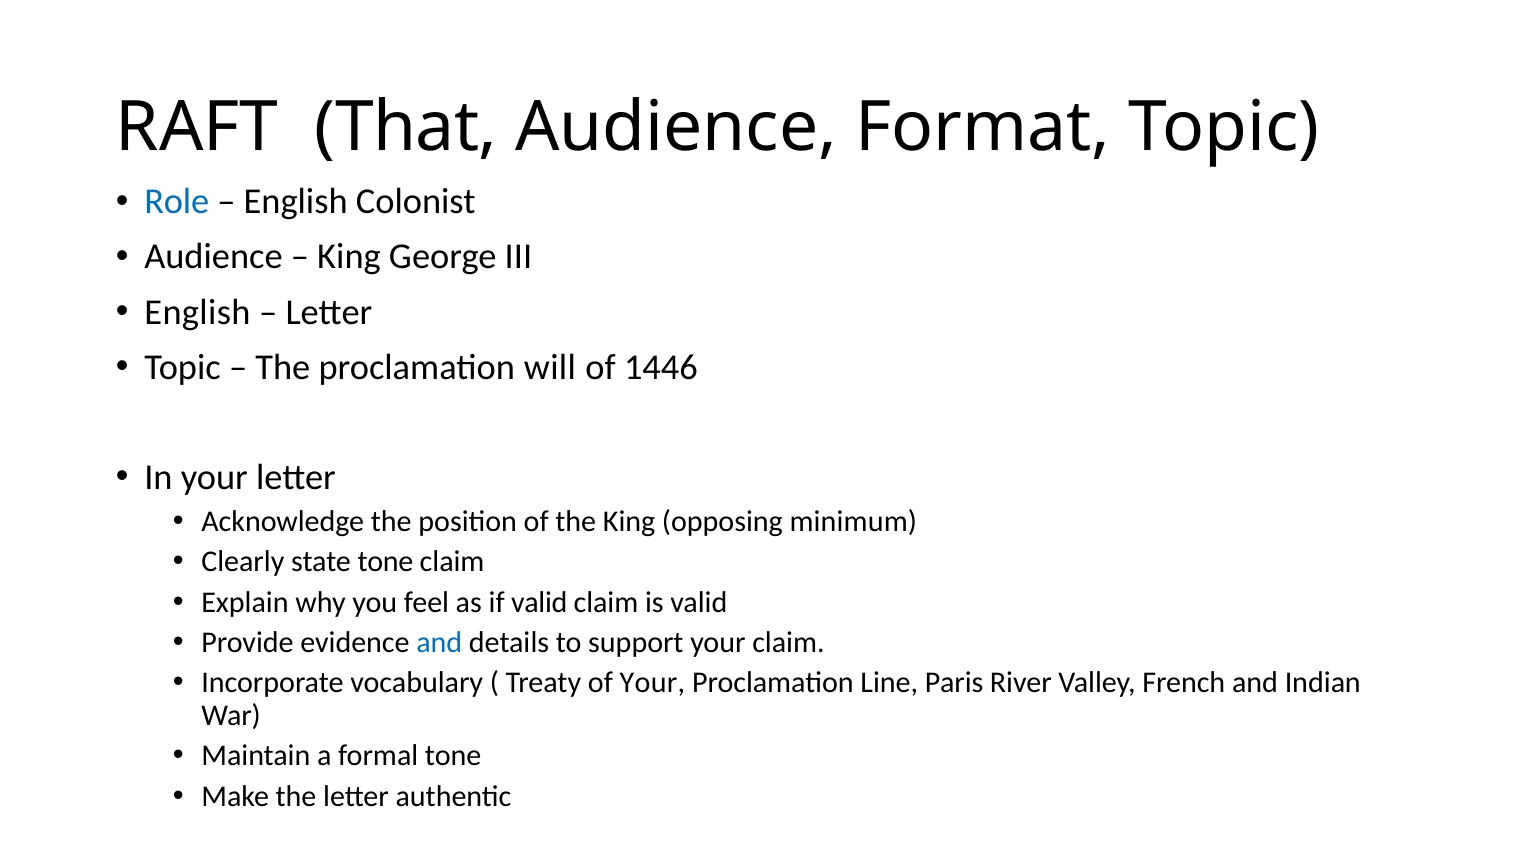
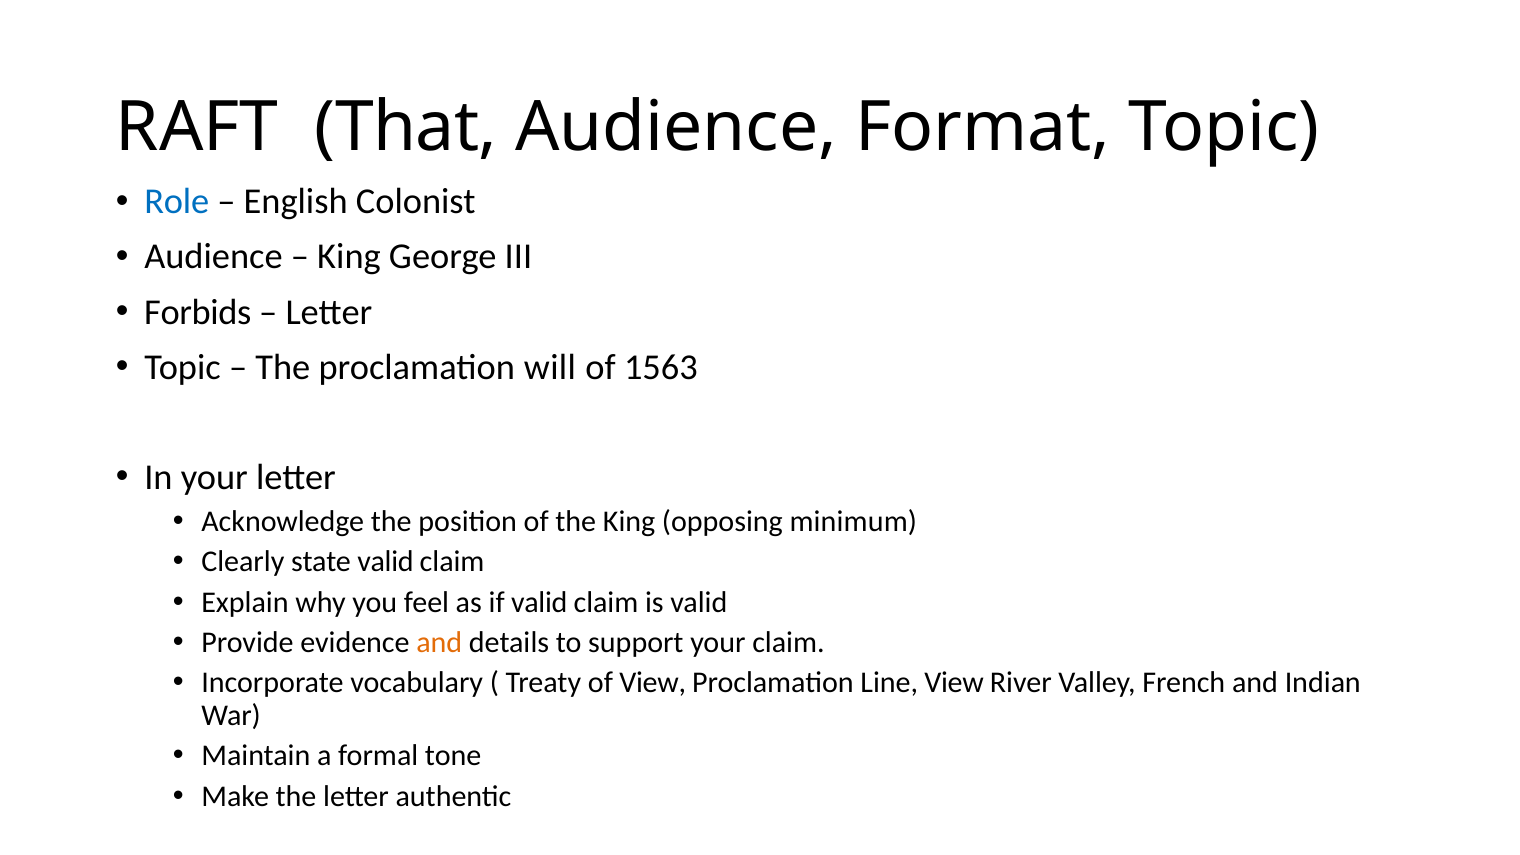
English at (197, 312): English -> Forbids
1446: 1446 -> 1563
state tone: tone -> valid
and at (439, 643) colour: blue -> orange
of Your: Your -> View
Line Paris: Paris -> View
